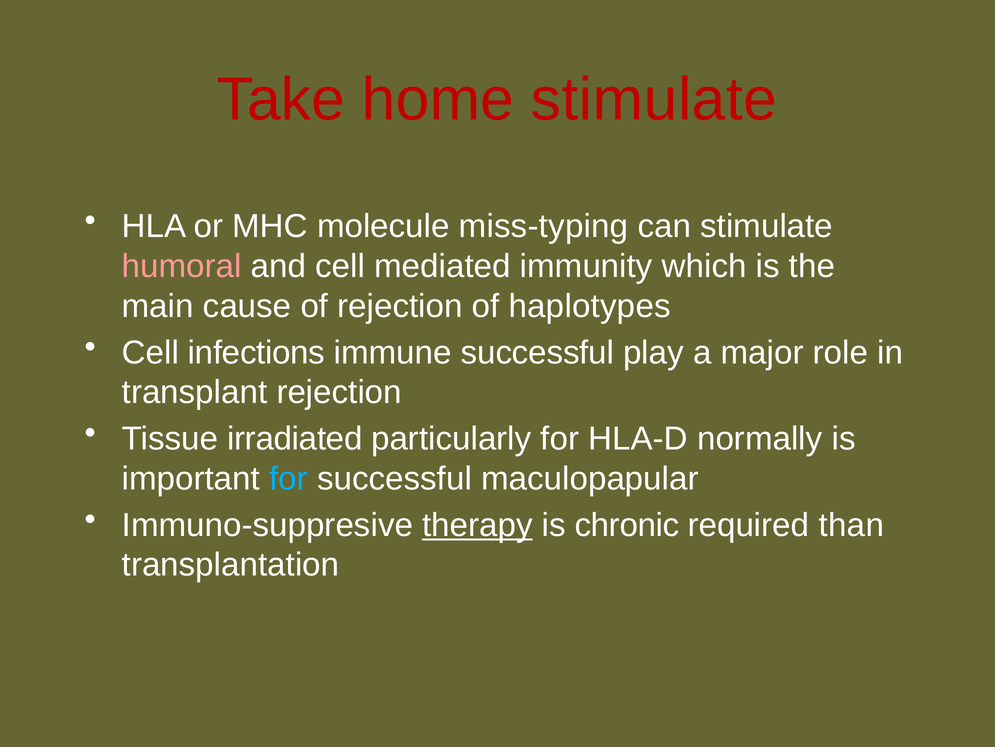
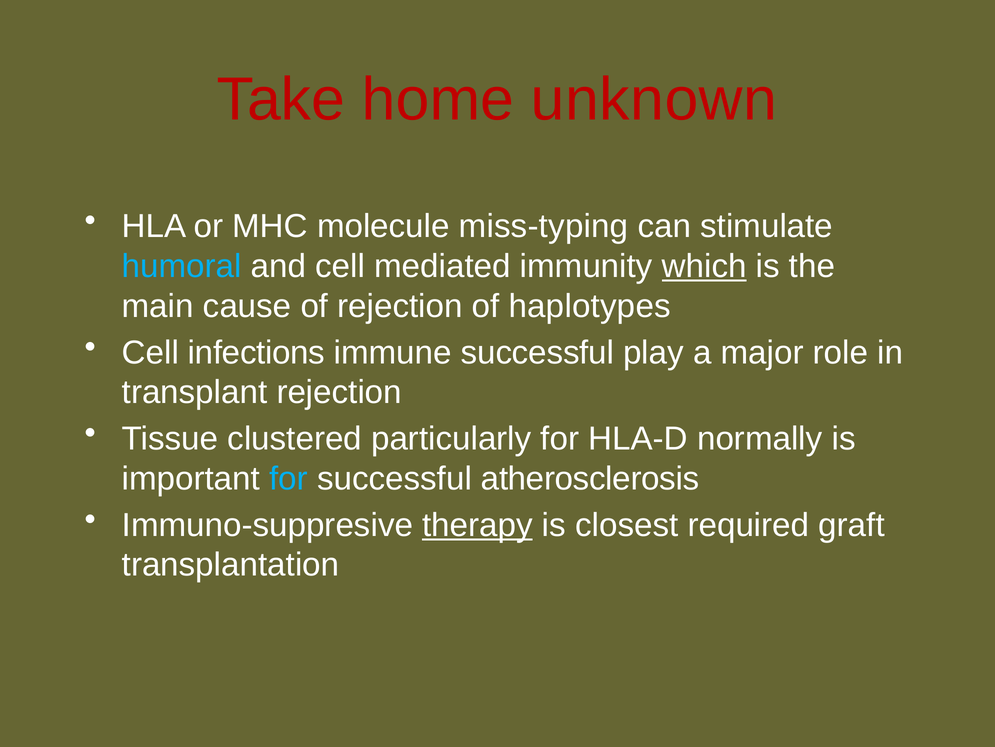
home stimulate: stimulate -> unknown
humoral colour: pink -> light blue
which underline: none -> present
irradiated: irradiated -> clustered
maculopapular: maculopapular -> atherosclerosis
chronic: chronic -> closest
than: than -> graft
